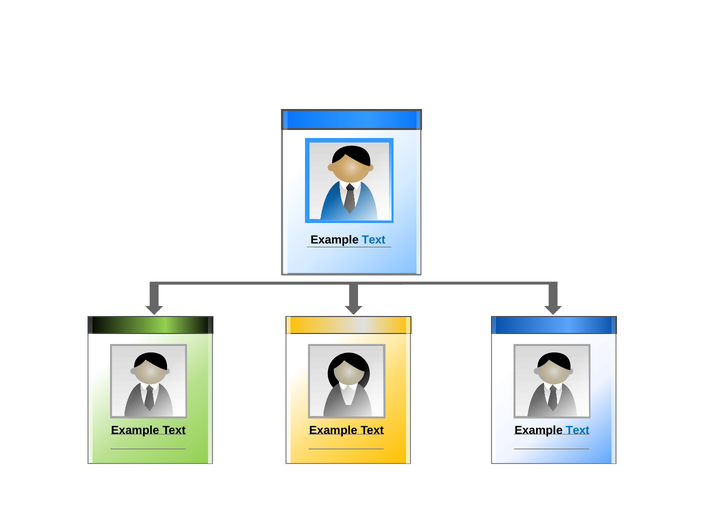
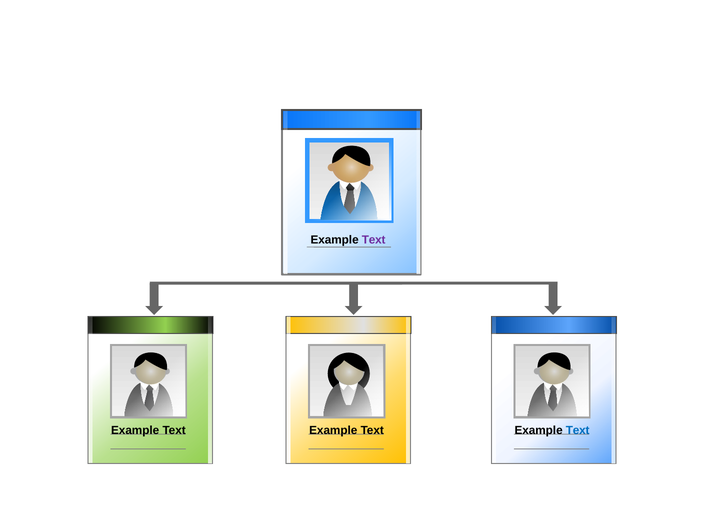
Text at (374, 240) colour: blue -> purple
